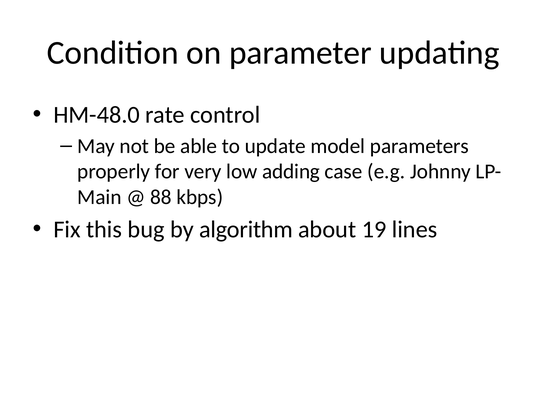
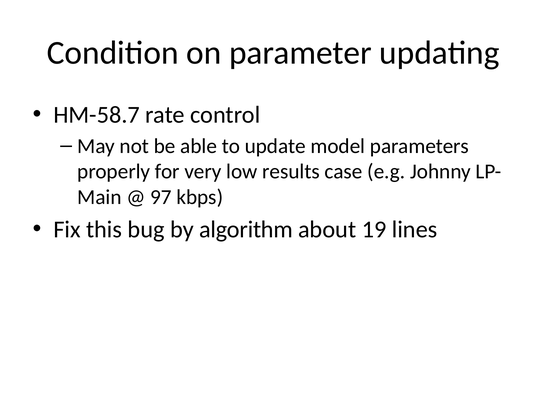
HM-48.0: HM-48.0 -> HM-58.7
adding: adding -> results
88: 88 -> 97
